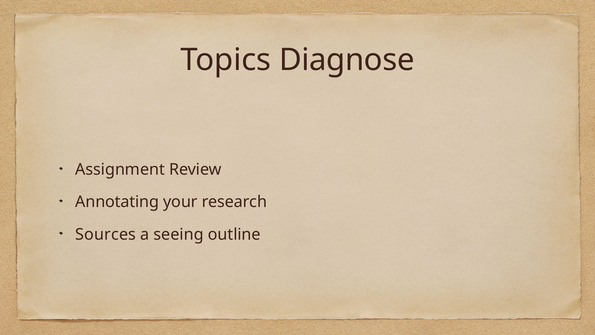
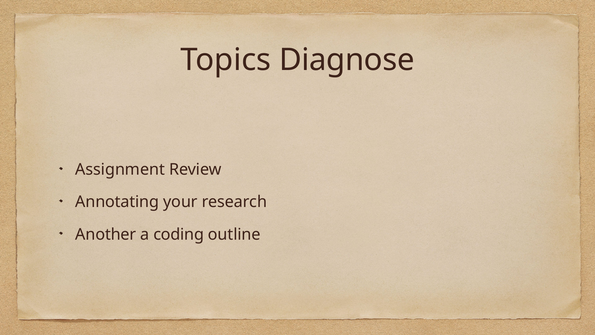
Sources: Sources -> Another
seeing: seeing -> coding
